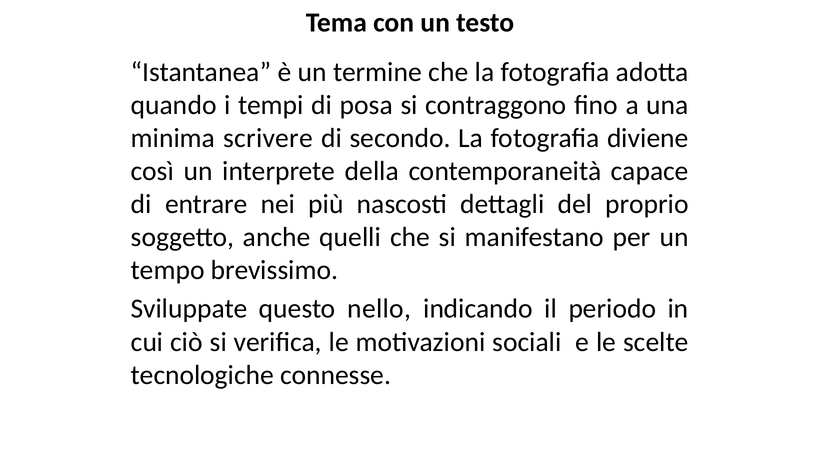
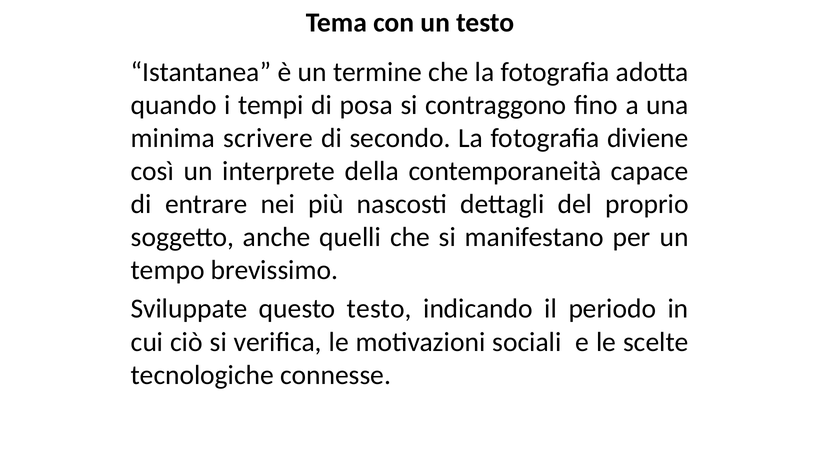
questo nello: nello -> testo
